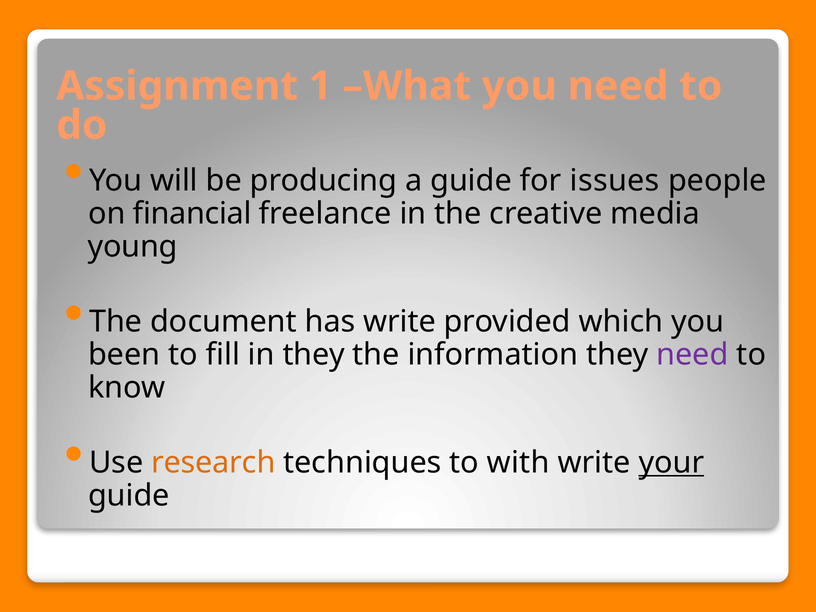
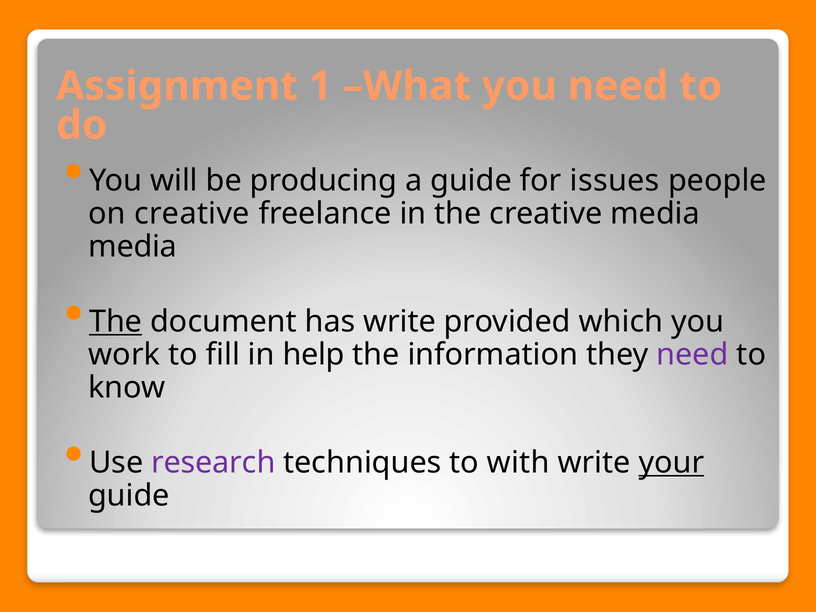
on financial: financial -> creative
young at (133, 247): young -> media
The at (116, 322) underline: none -> present
been: been -> work
in they: they -> help
research colour: orange -> purple
